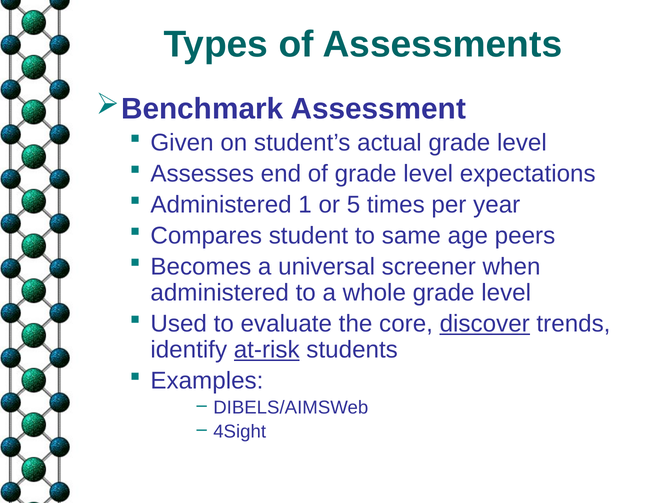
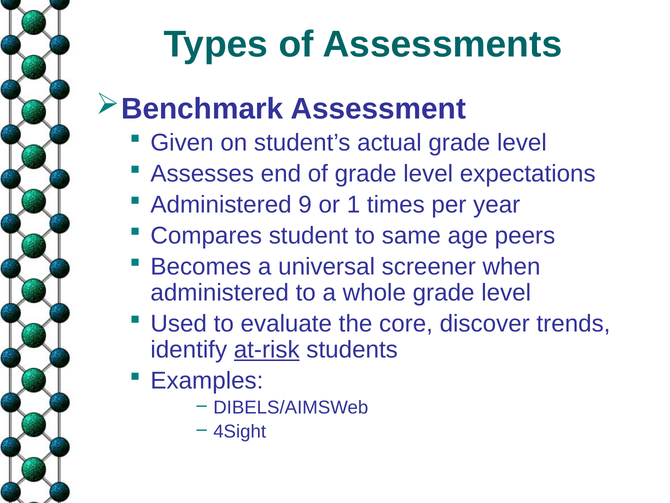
1: 1 -> 9
5: 5 -> 1
discover underline: present -> none
